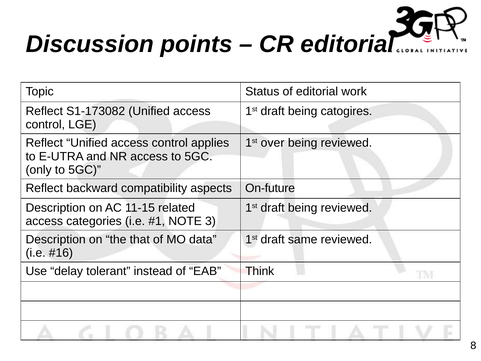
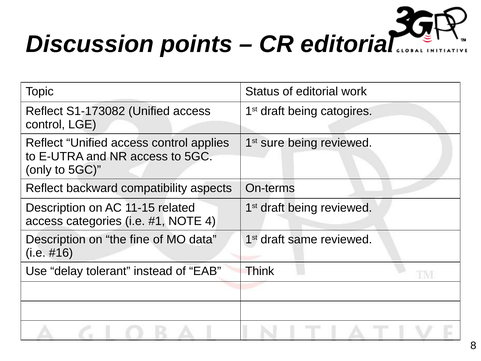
over: over -> sure
On-future: On-future -> On-terms
3: 3 -> 4
that: that -> fine
